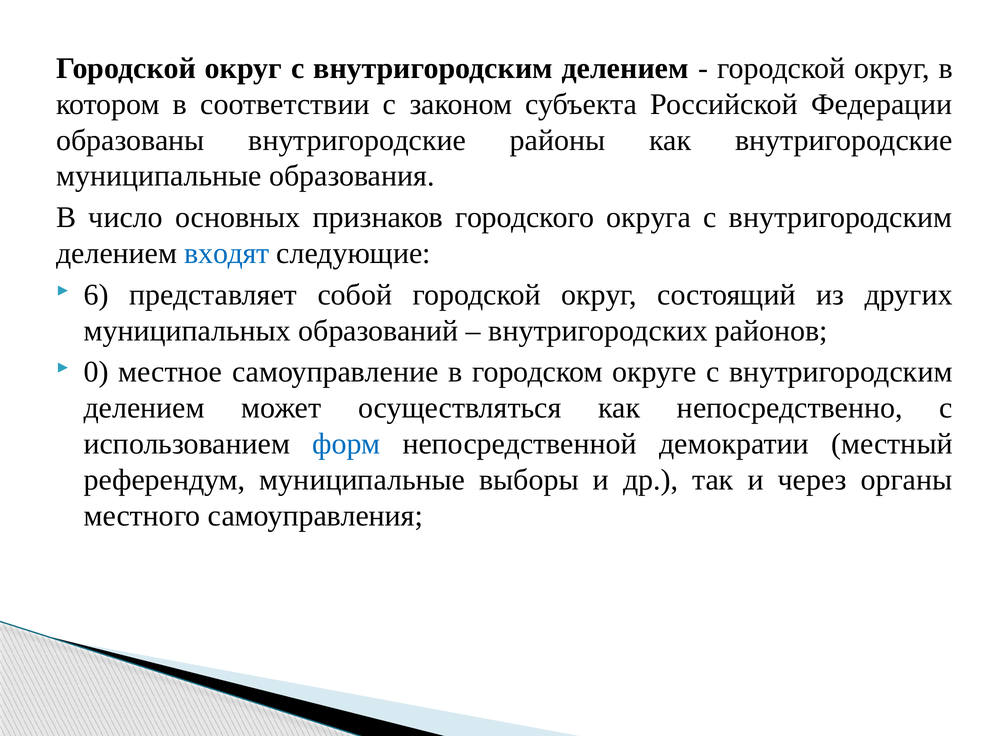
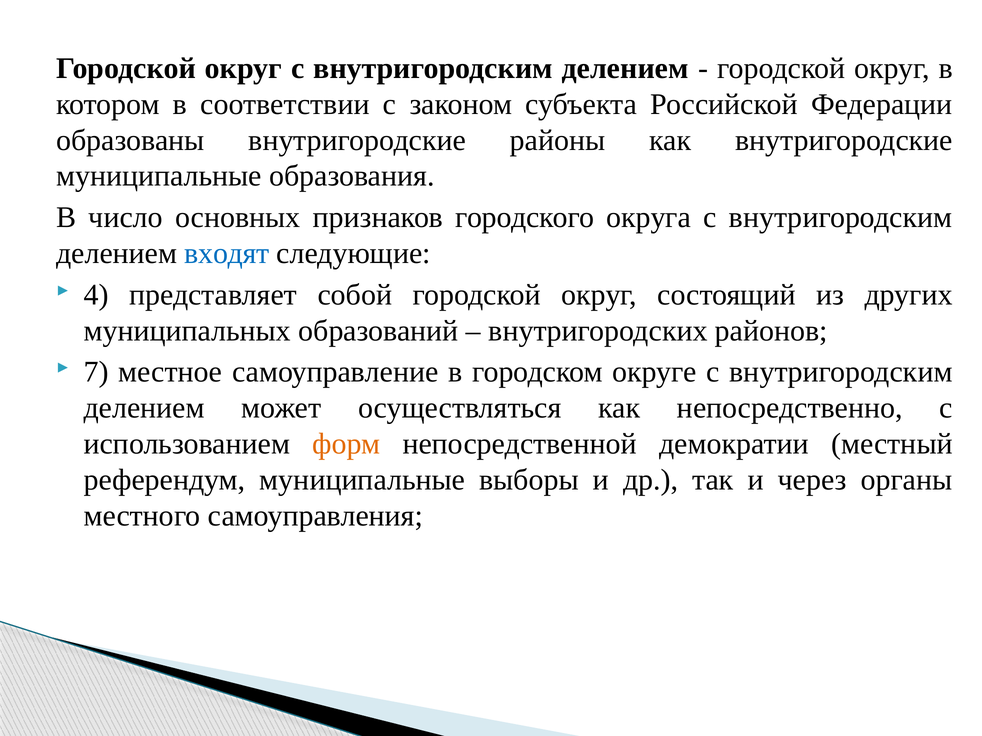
6: 6 -> 4
0: 0 -> 7
форм colour: blue -> orange
